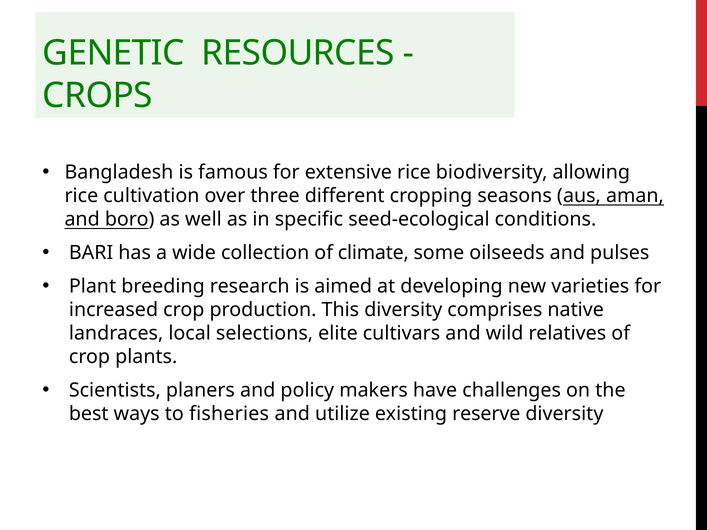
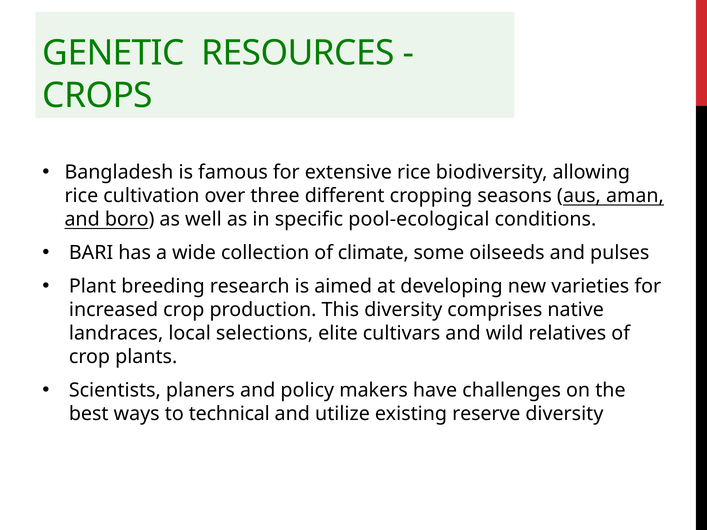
seed-ecological: seed-ecological -> pool-ecological
fisheries: fisheries -> technical
